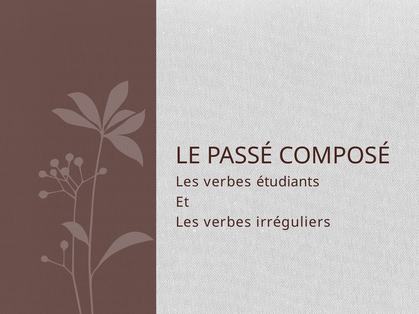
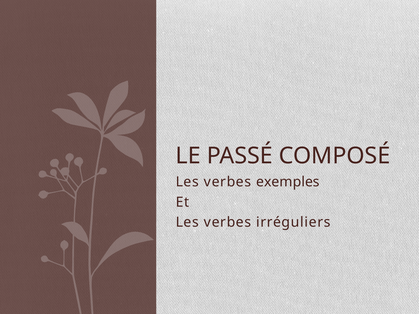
étudiants: étudiants -> exemples
